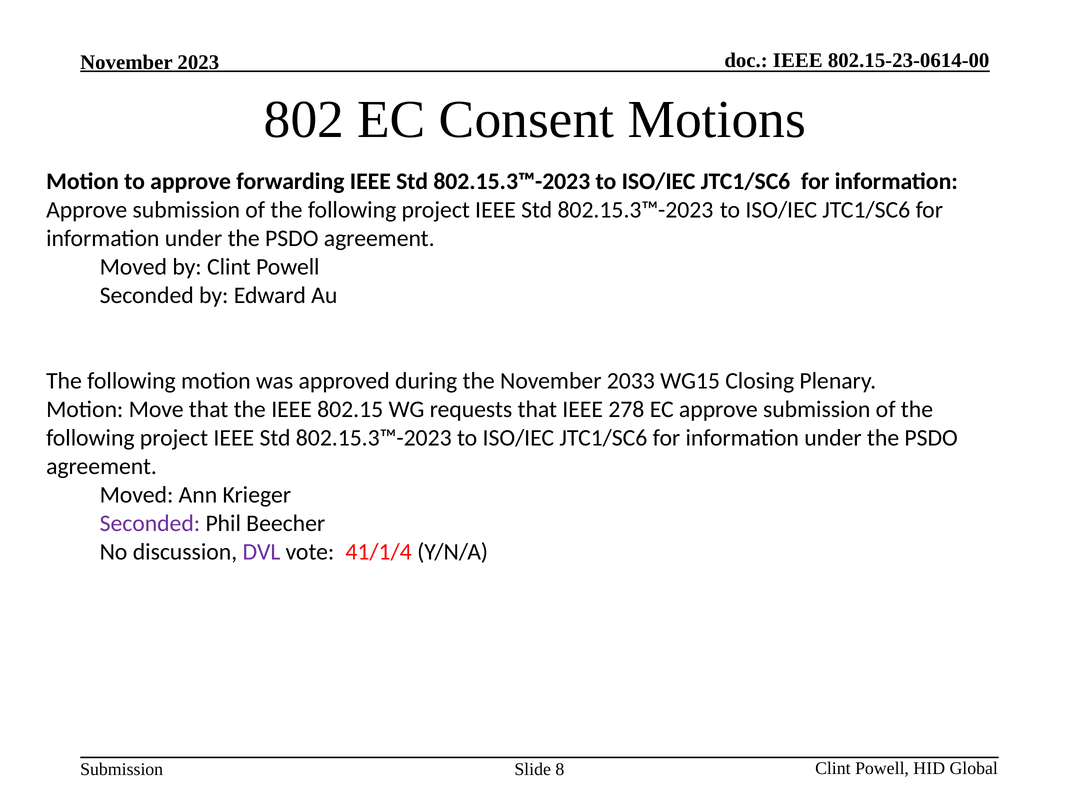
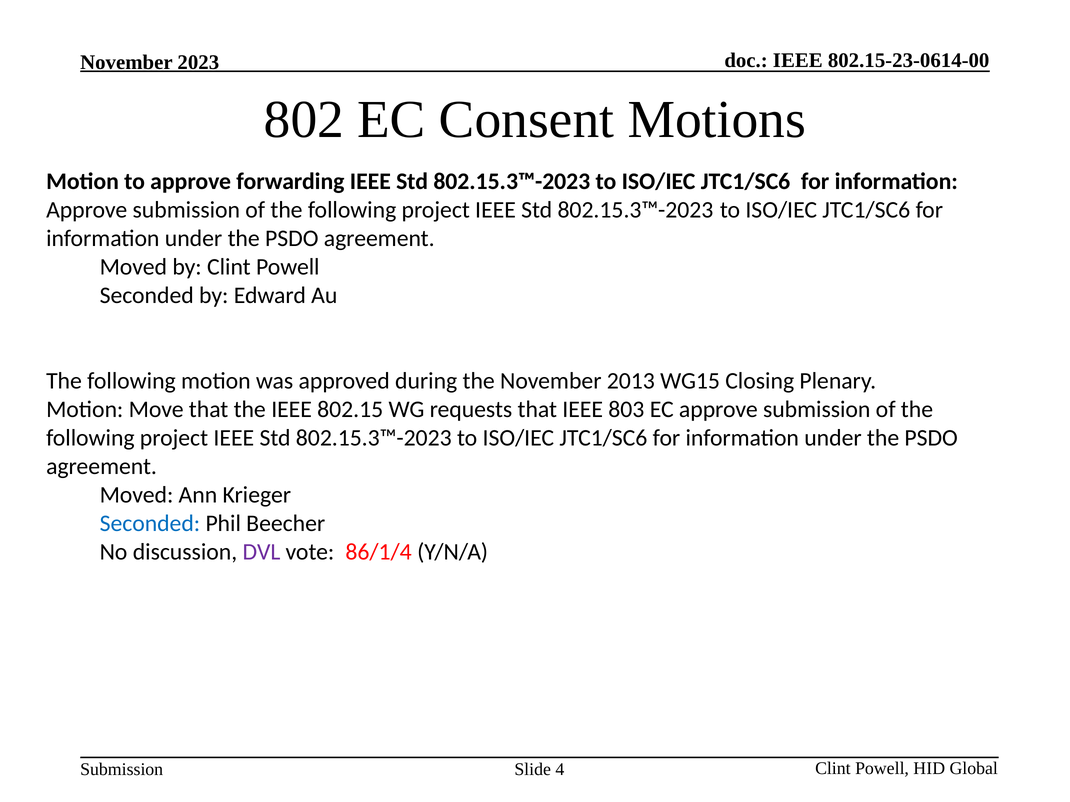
2033: 2033 -> 2013
278: 278 -> 803
Seconded at (150, 524) colour: purple -> blue
41/1/4: 41/1/4 -> 86/1/4
8: 8 -> 4
